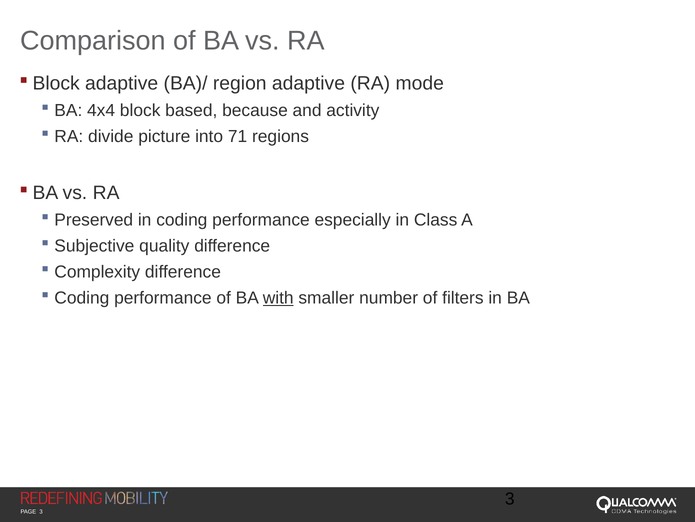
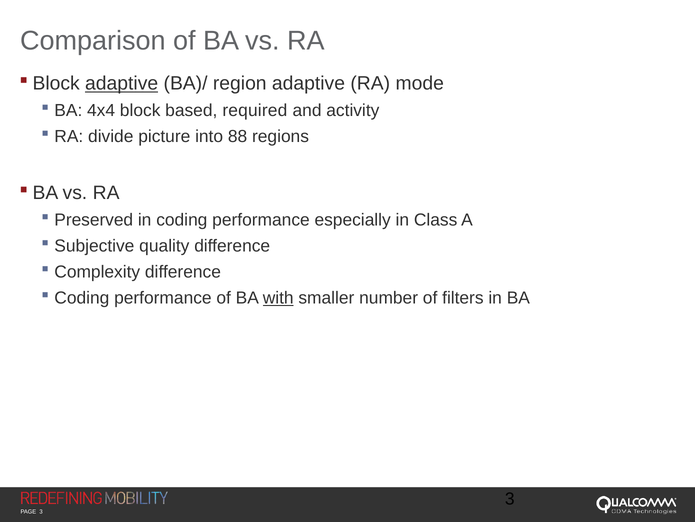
adaptive at (122, 83) underline: none -> present
because: because -> required
71: 71 -> 88
